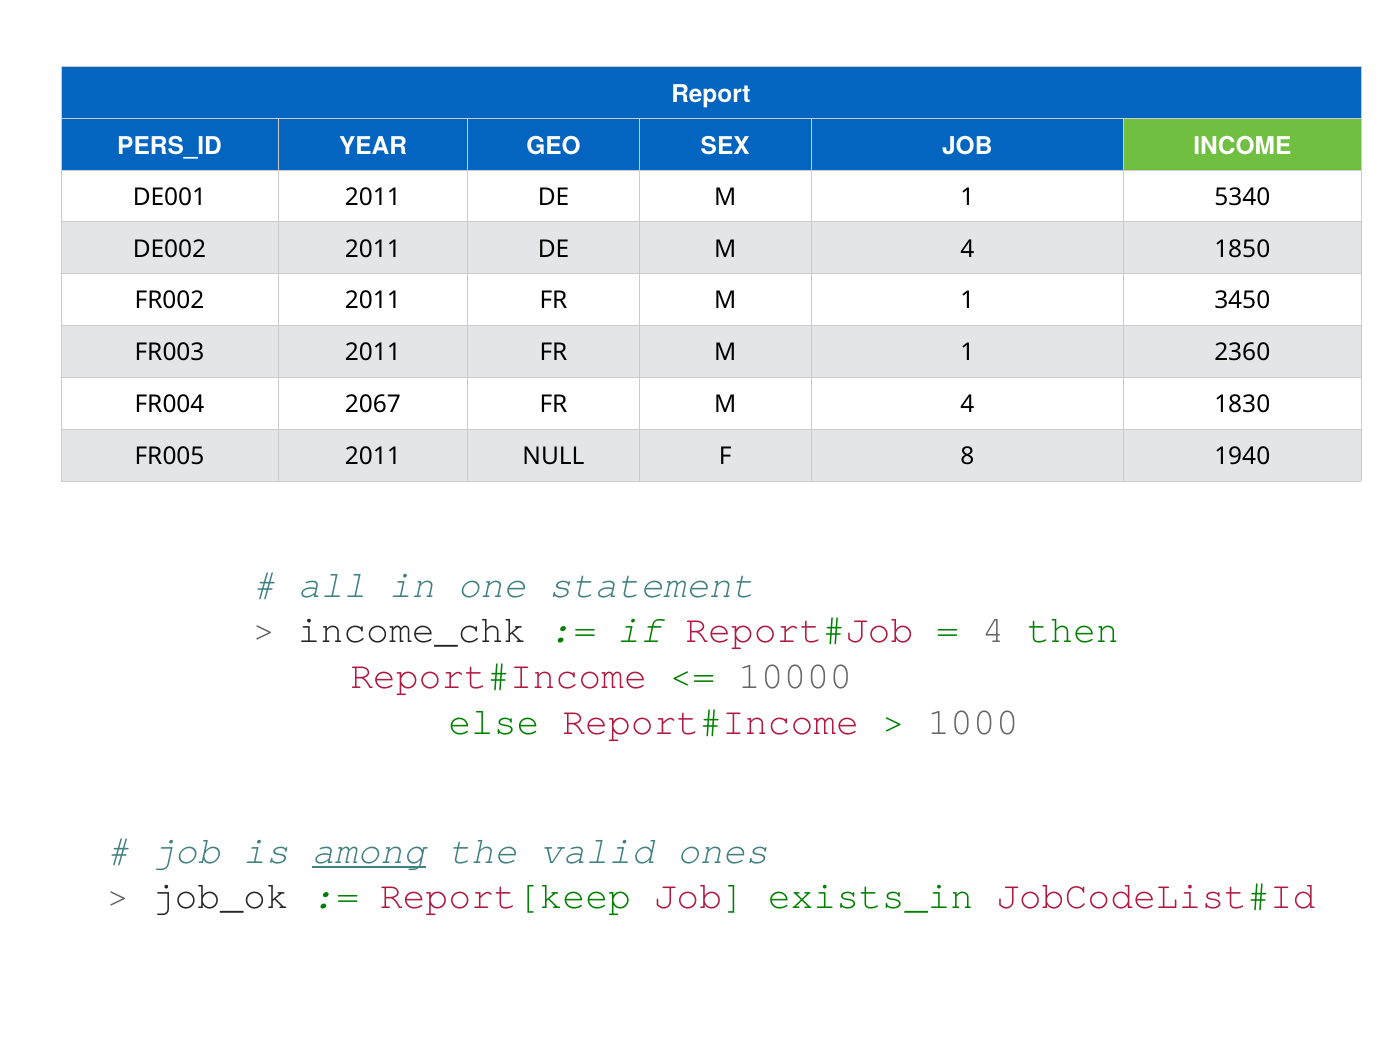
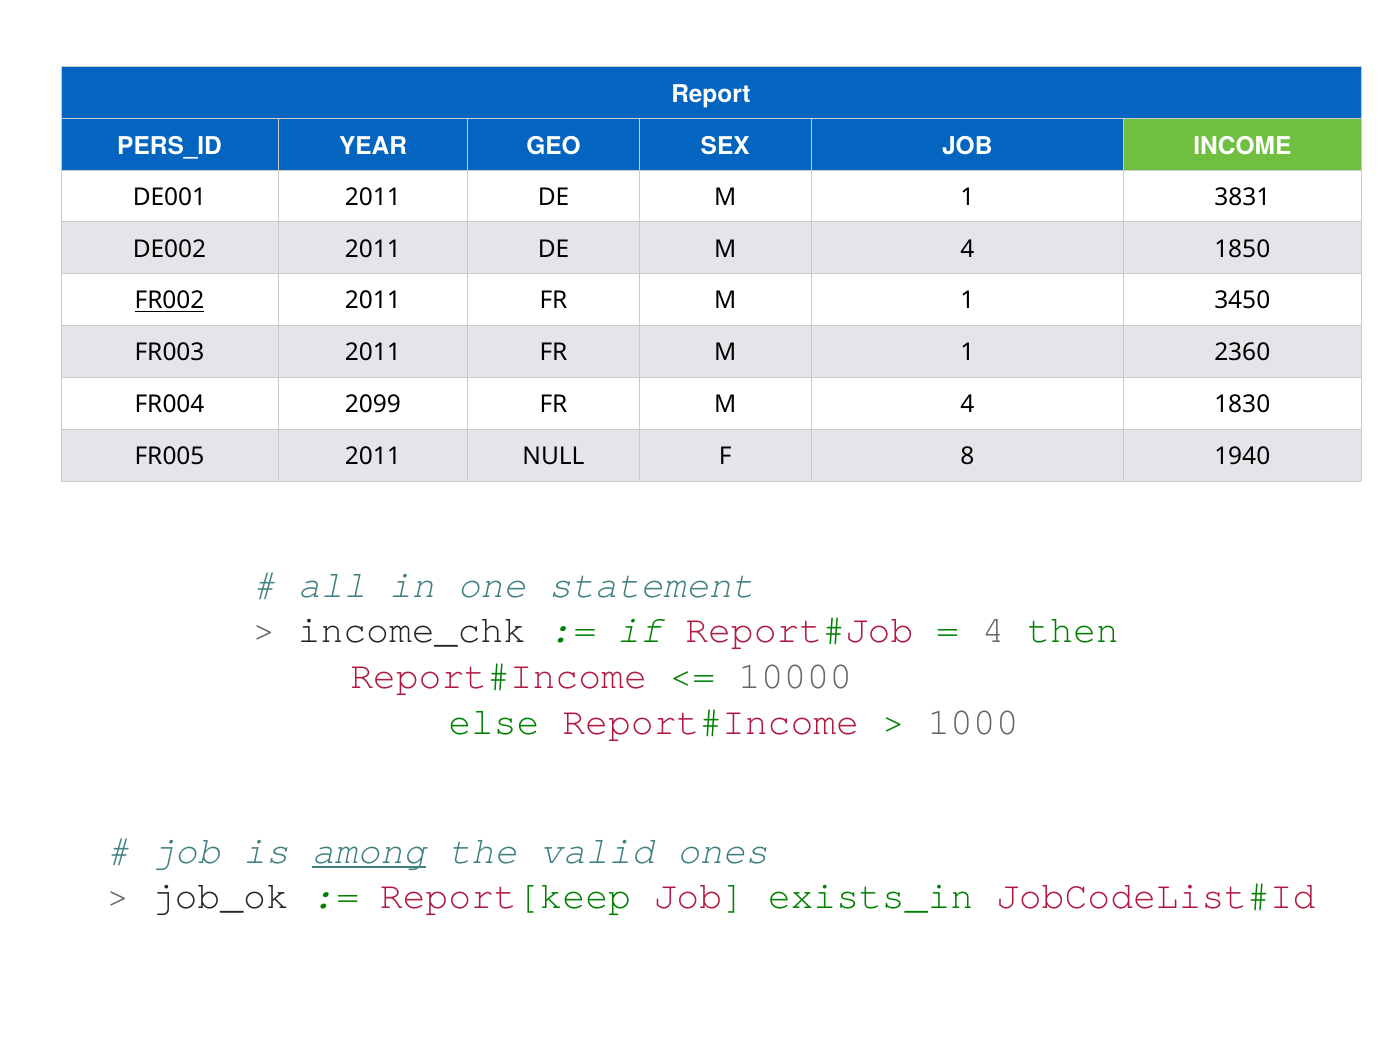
5340: 5340 -> 3831
FR002 underline: none -> present
2067: 2067 -> 2099
